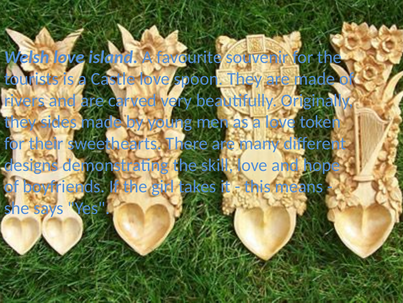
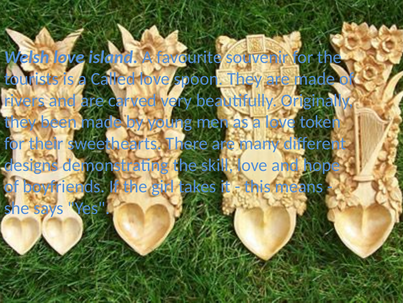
Castle: Castle -> Called
sides: sides -> been
